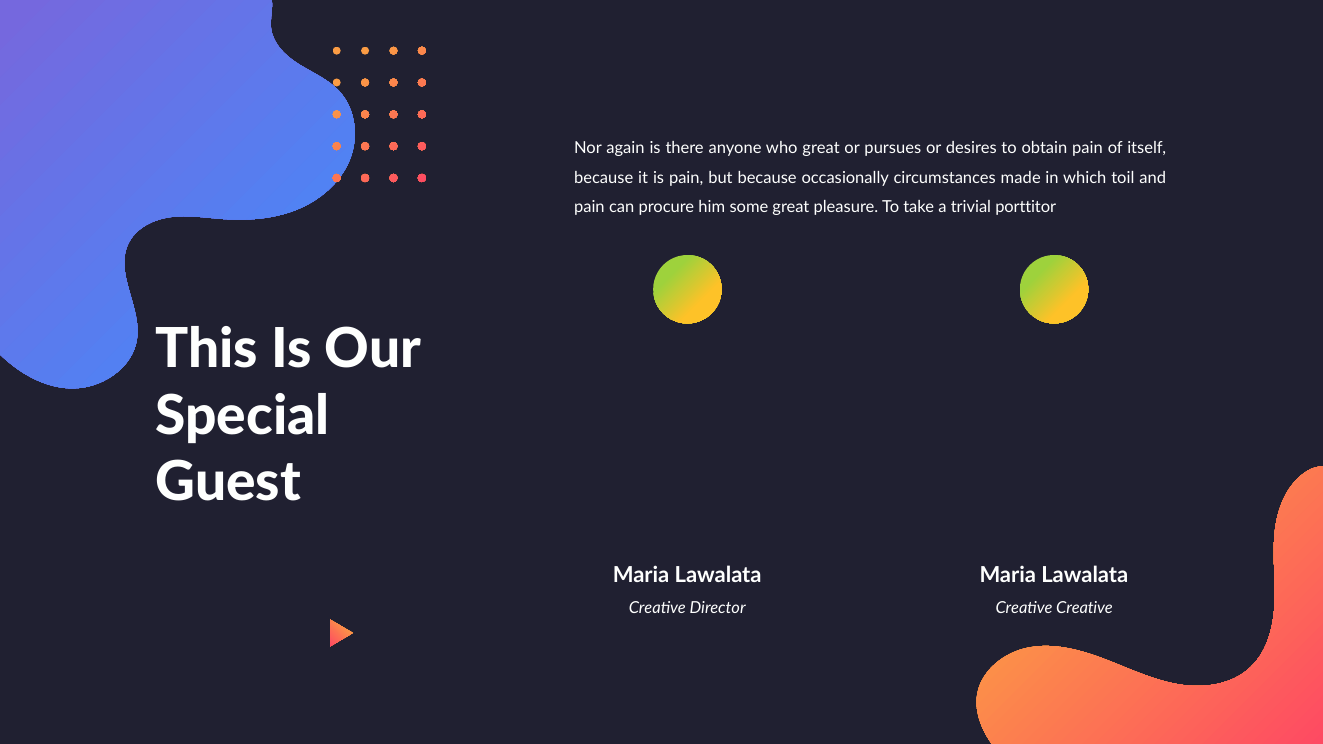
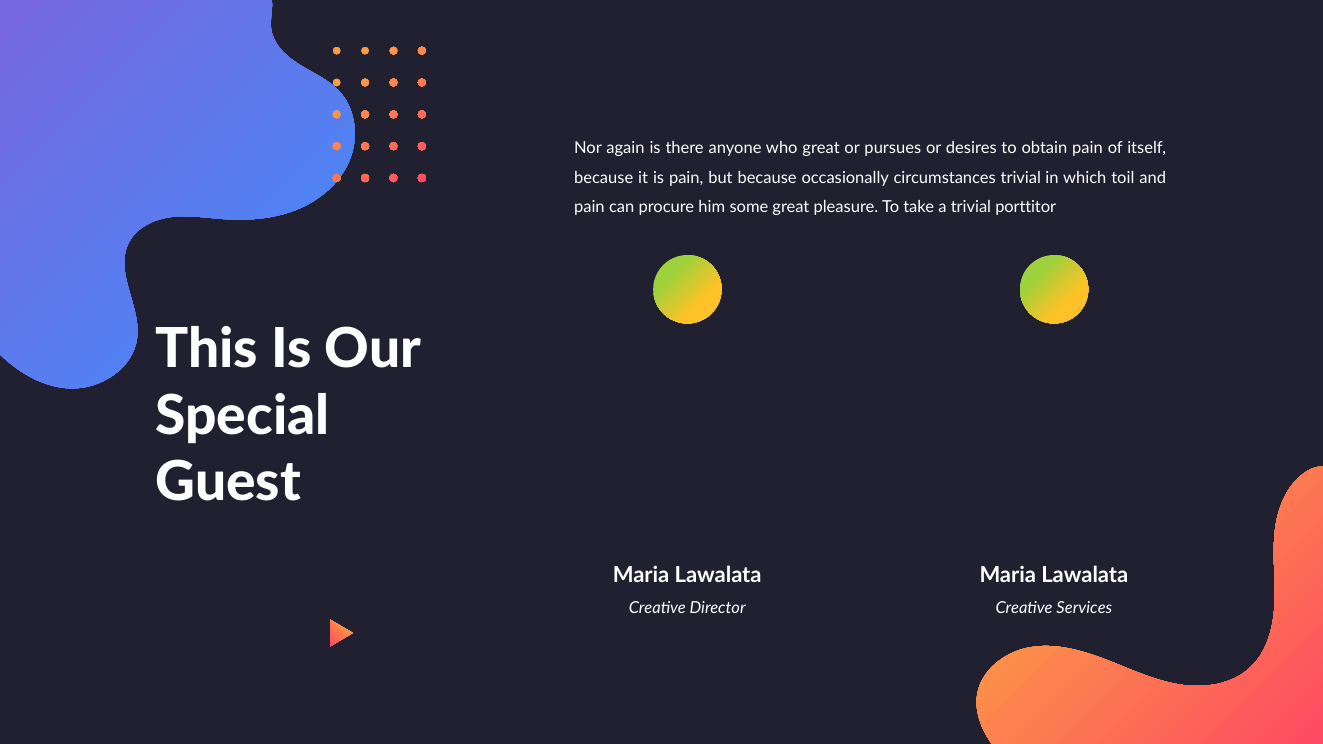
circumstances made: made -> trivial
Creative Creative: Creative -> Services
